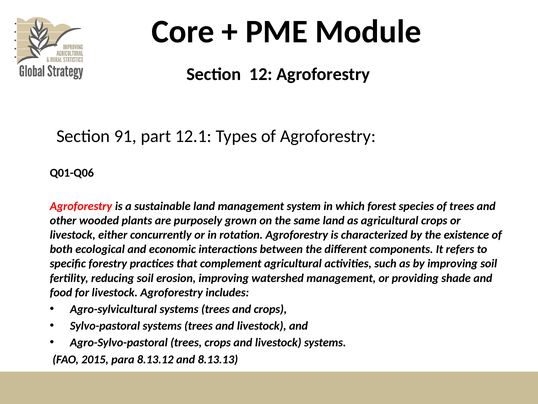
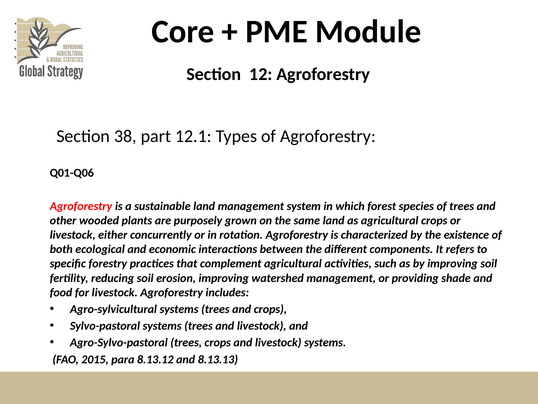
91: 91 -> 38
